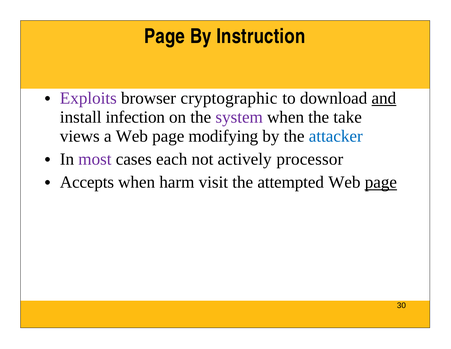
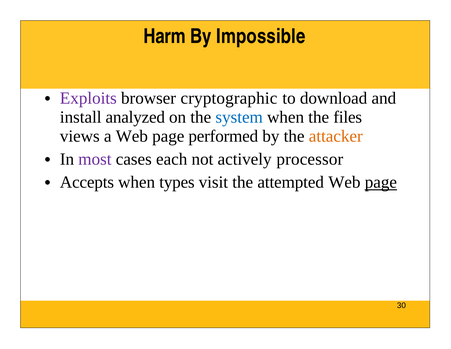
Page at (164, 36): Page -> Harm
Instruction: Instruction -> Impossible
and underline: present -> none
infection: infection -> analyzed
system colour: purple -> blue
take: take -> files
modifying: modifying -> performed
attacker colour: blue -> orange
harm: harm -> types
